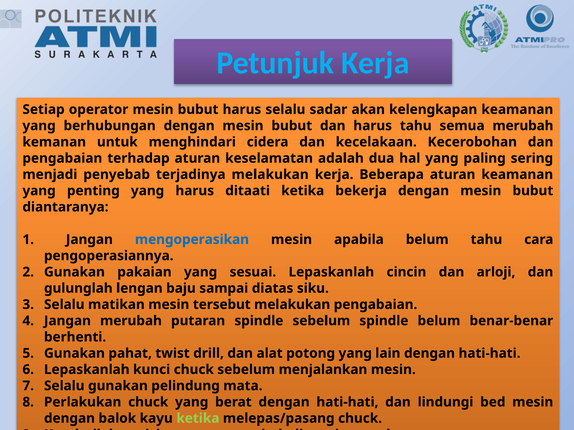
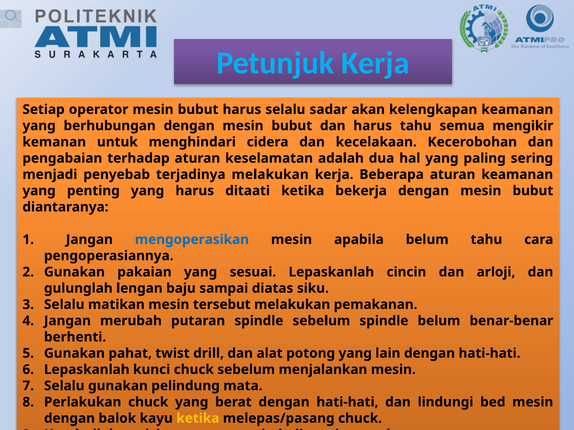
semua merubah: merubah -> mengikir
melakukan pengabaian: pengabaian -> pemakanan
ketika at (198, 419) colour: light green -> yellow
